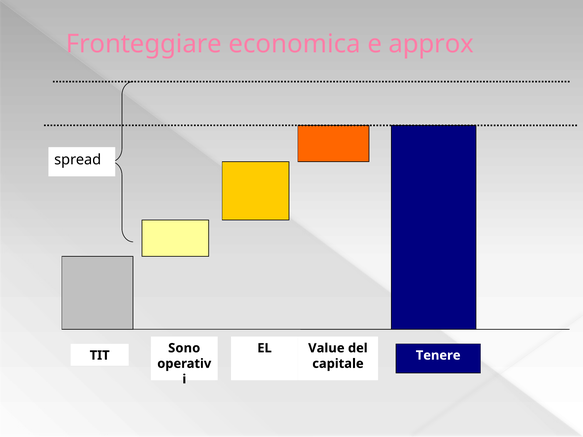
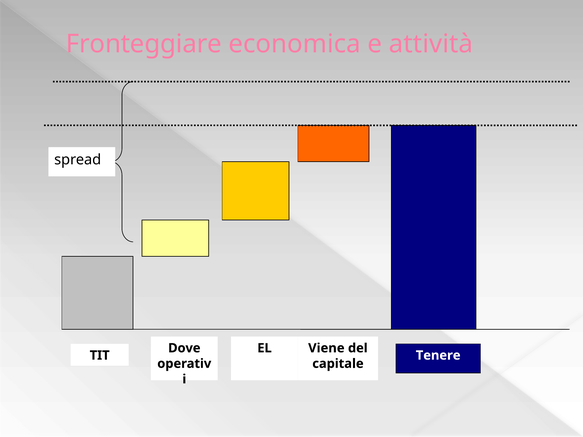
approx: approx -> attività
Sono: Sono -> Dove
Value: Value -> Viene
